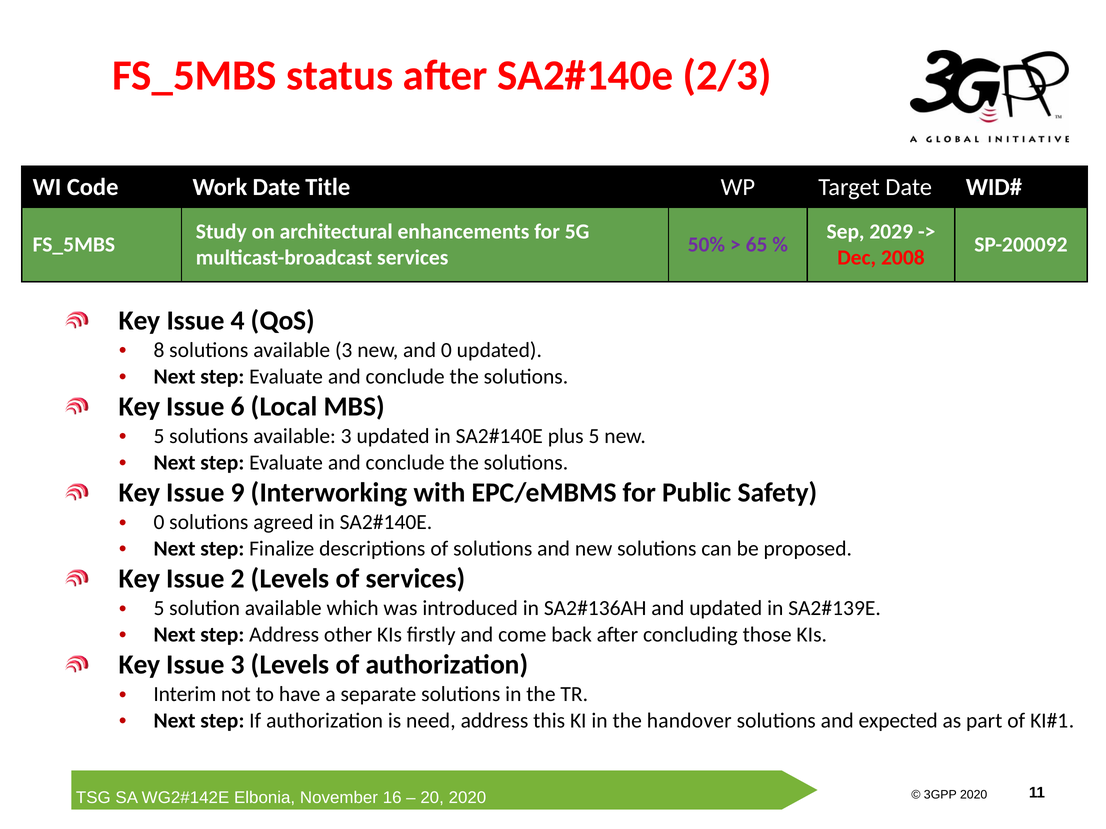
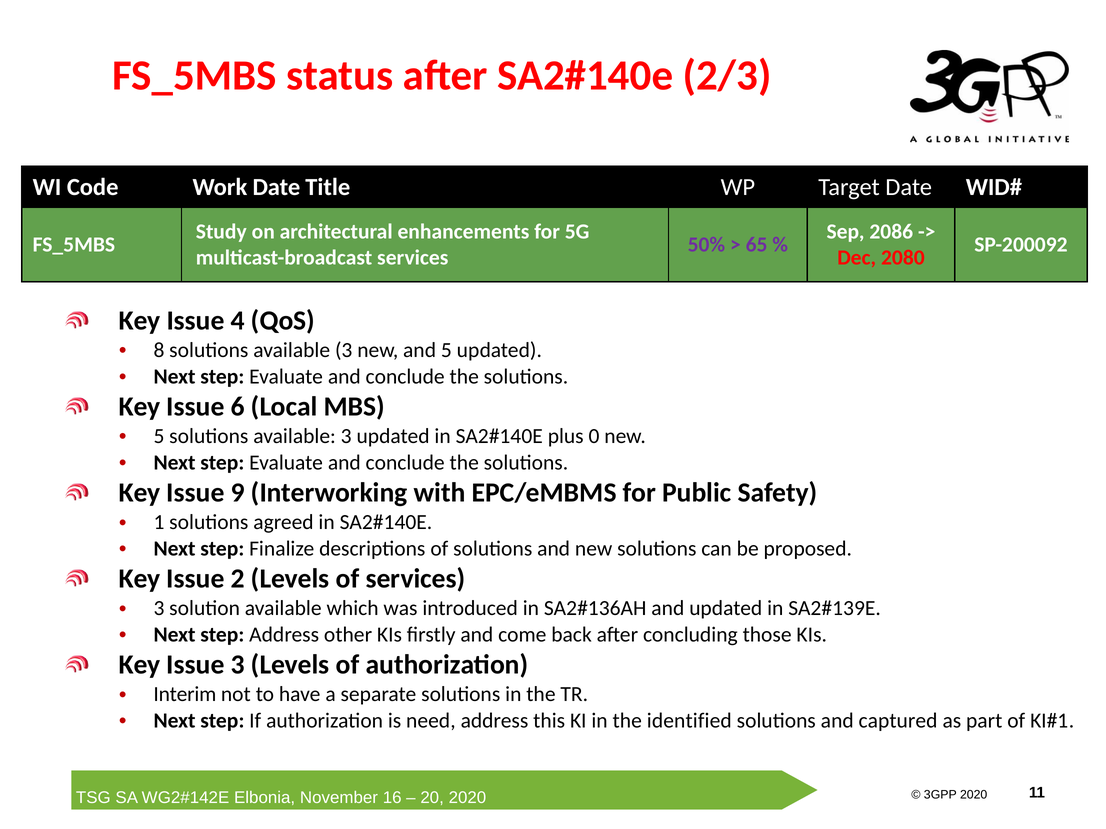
2029: 2029 -> 2086
2008: 2008 -> 2080
and 0: 0 -> 5
plus 5: 5 -> 0
0 at (159, 523): 0 -> 1
5 at (159, 609): 5 -> 3
handover: handover -> identified
expected: expected -> captured
